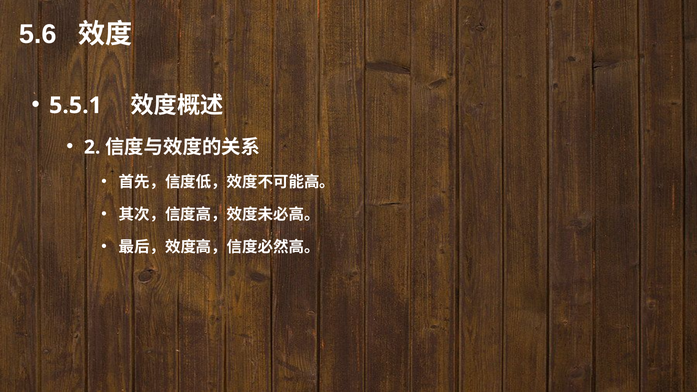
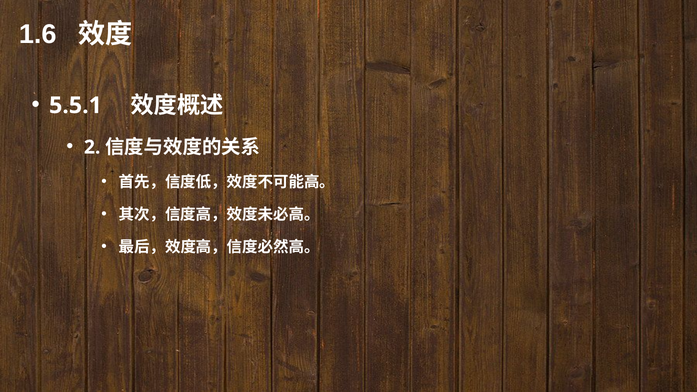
5.6: 5.6 -> 1.6
